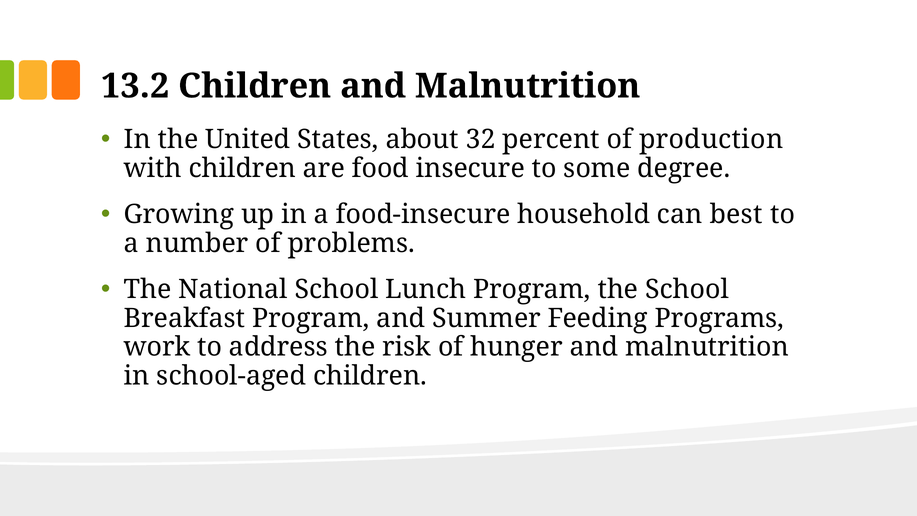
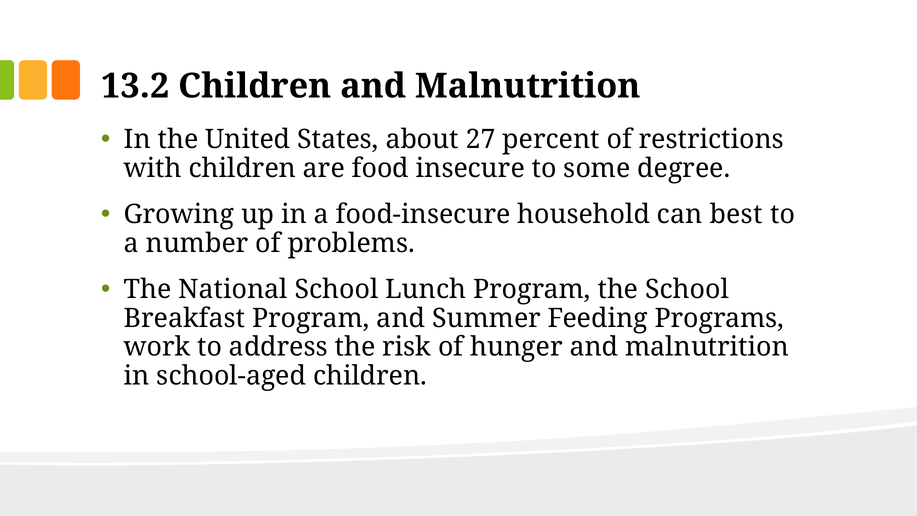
32: 32 -> 27
production: production -> restrictions
